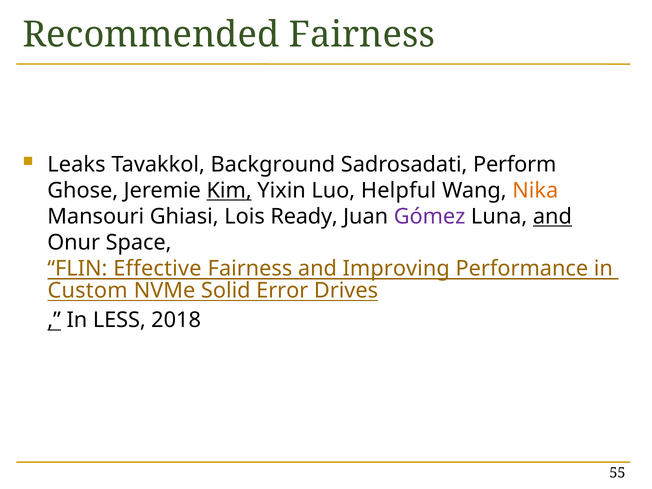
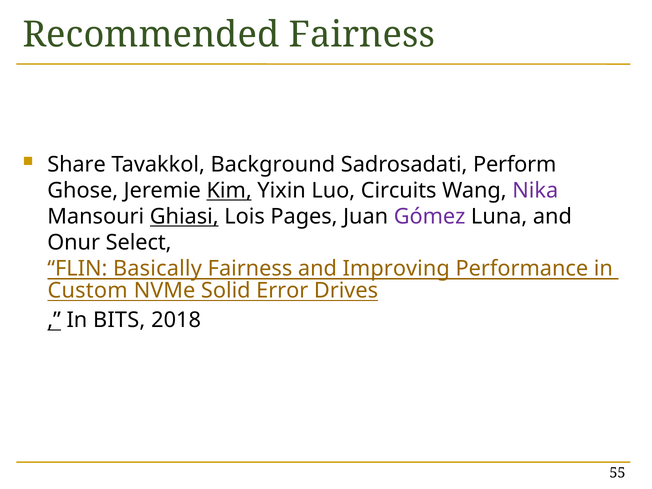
Leaks: Leaks -> Share
Helpful: Helpful -> Circuits
Nika colour: orange -> purple
Ghiasi underline: none -> present
Ready: Ready -> Pages
and at (552, 217) underline: present -> none
Space: Space -> Select
Effective: Effective -> Basically
LESS: LESS -> BITS
